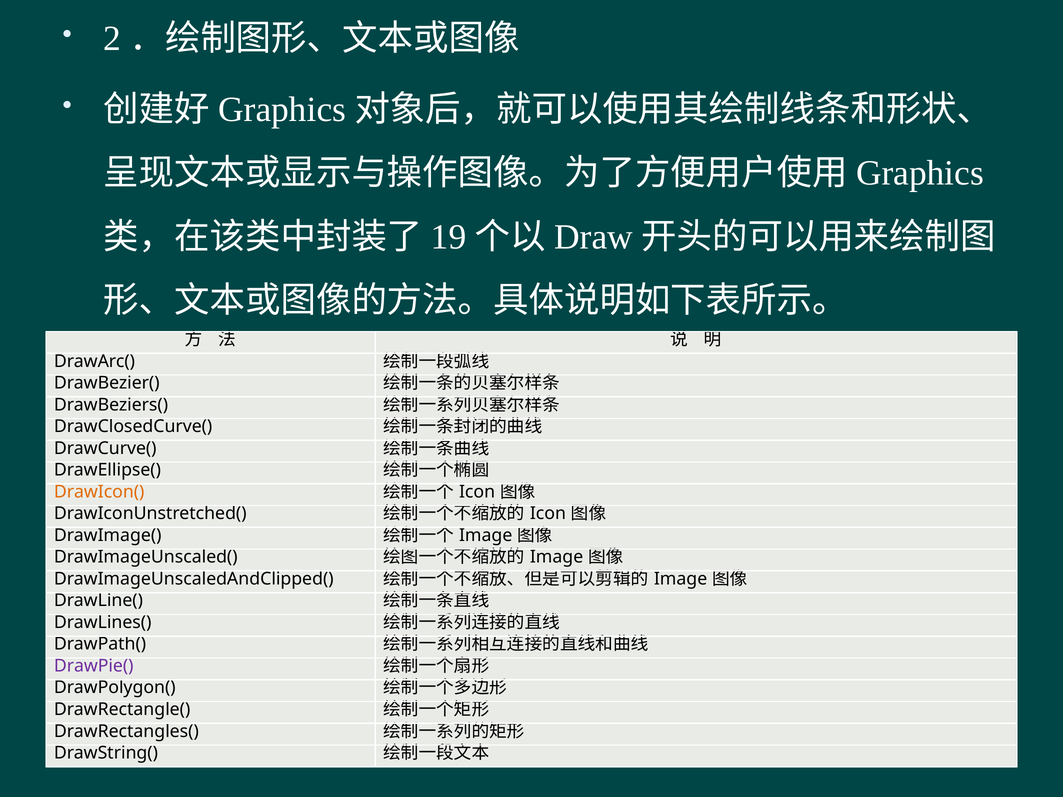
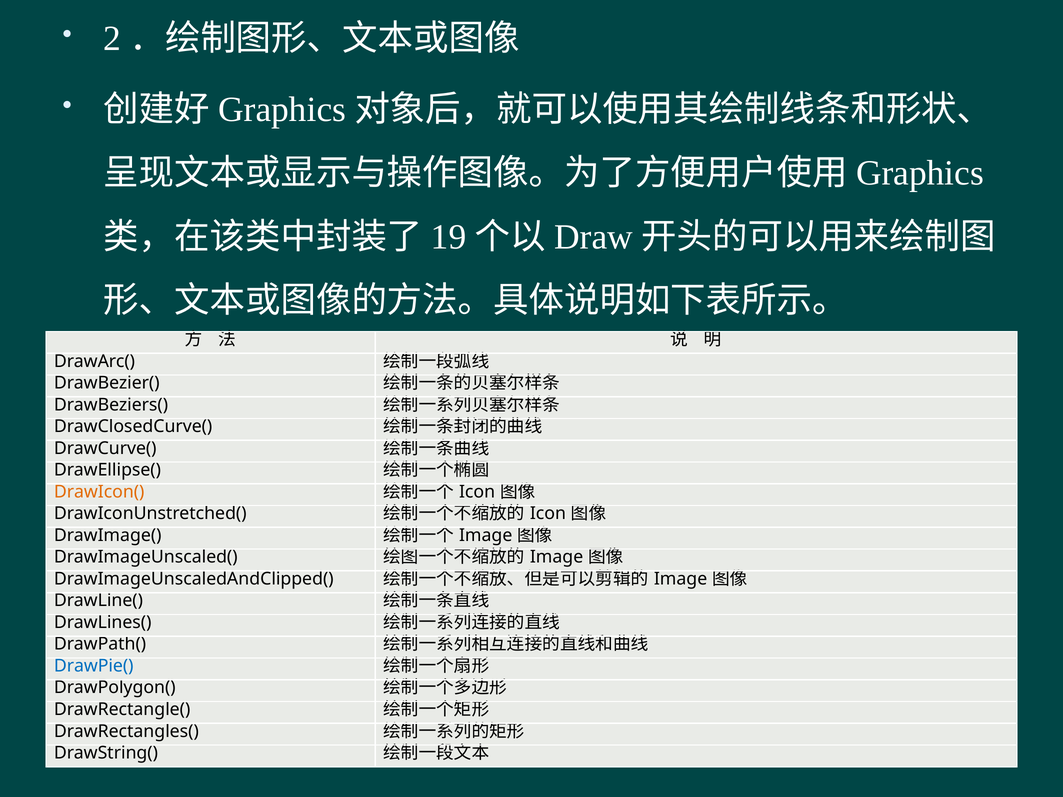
DrawPie( colour: purple -> blue
